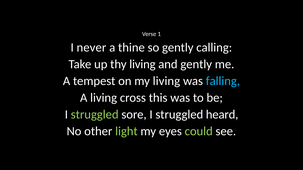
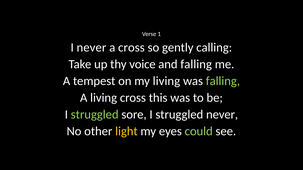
a thine: thine -> cross
thy living: living -> voice
and gently: gently -> falling
falling at (223, 81) colour: light blue -> light green
struggled heard: heard -> never
light colour: light green -> yellow
